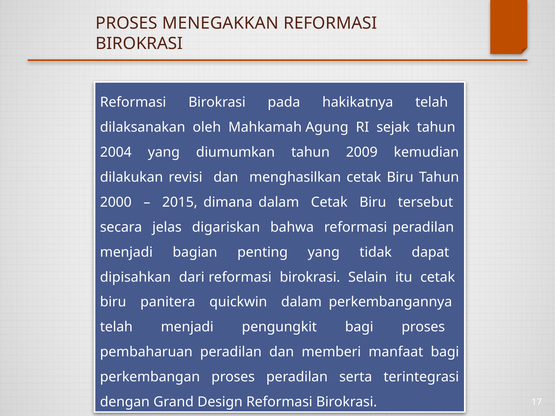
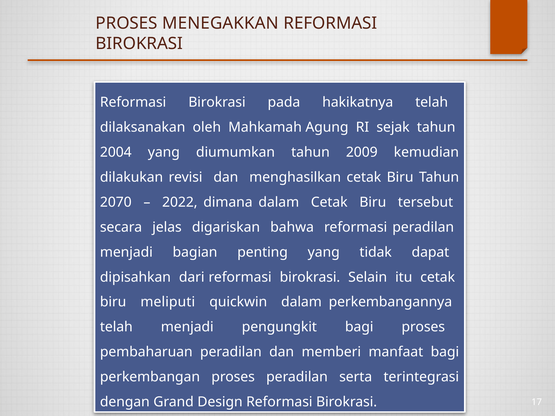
2000: 2000 -> 2070
2015: 2015 -> 2022
panitera: panitera -> meliputi
